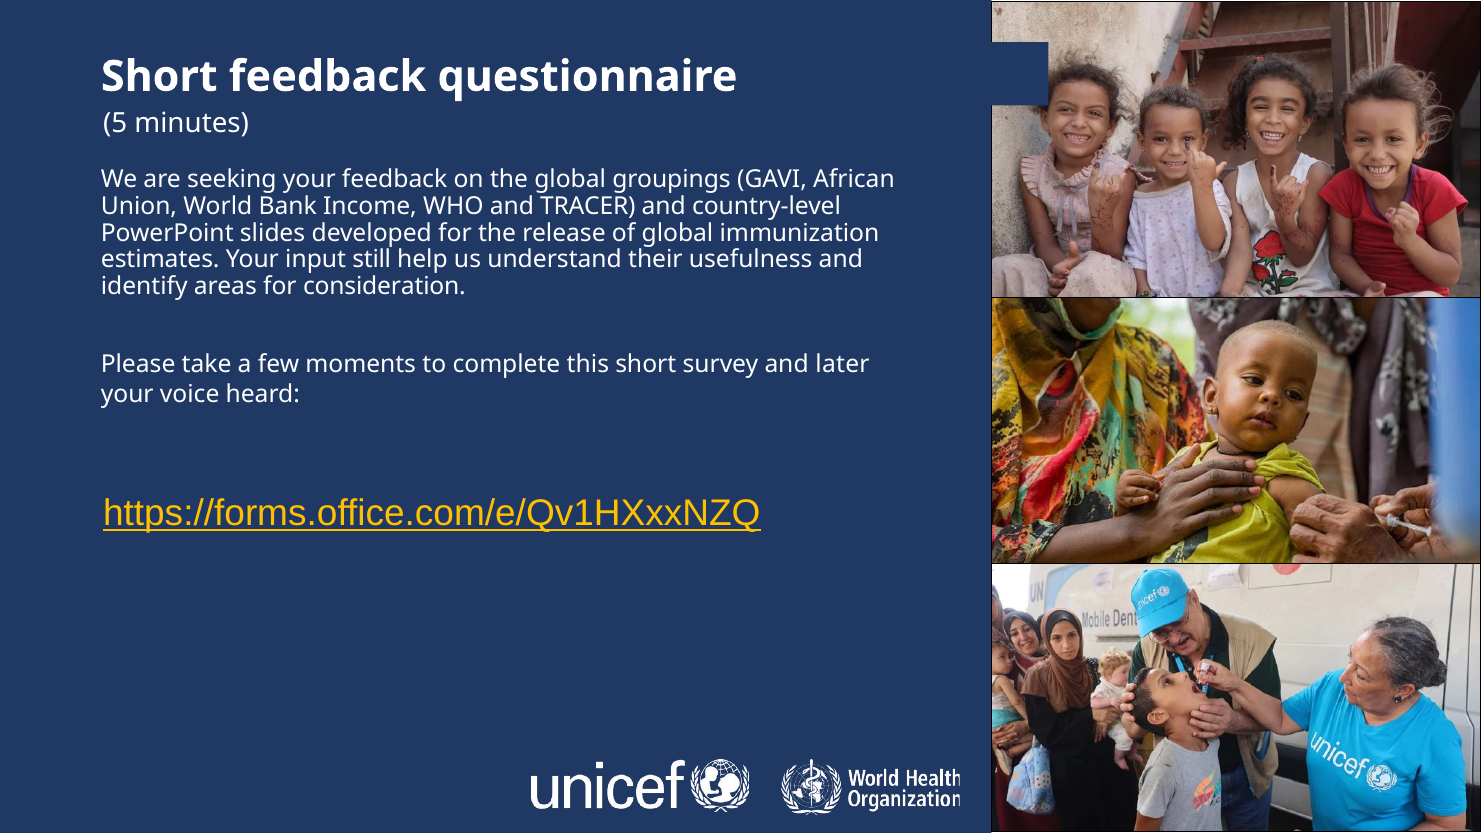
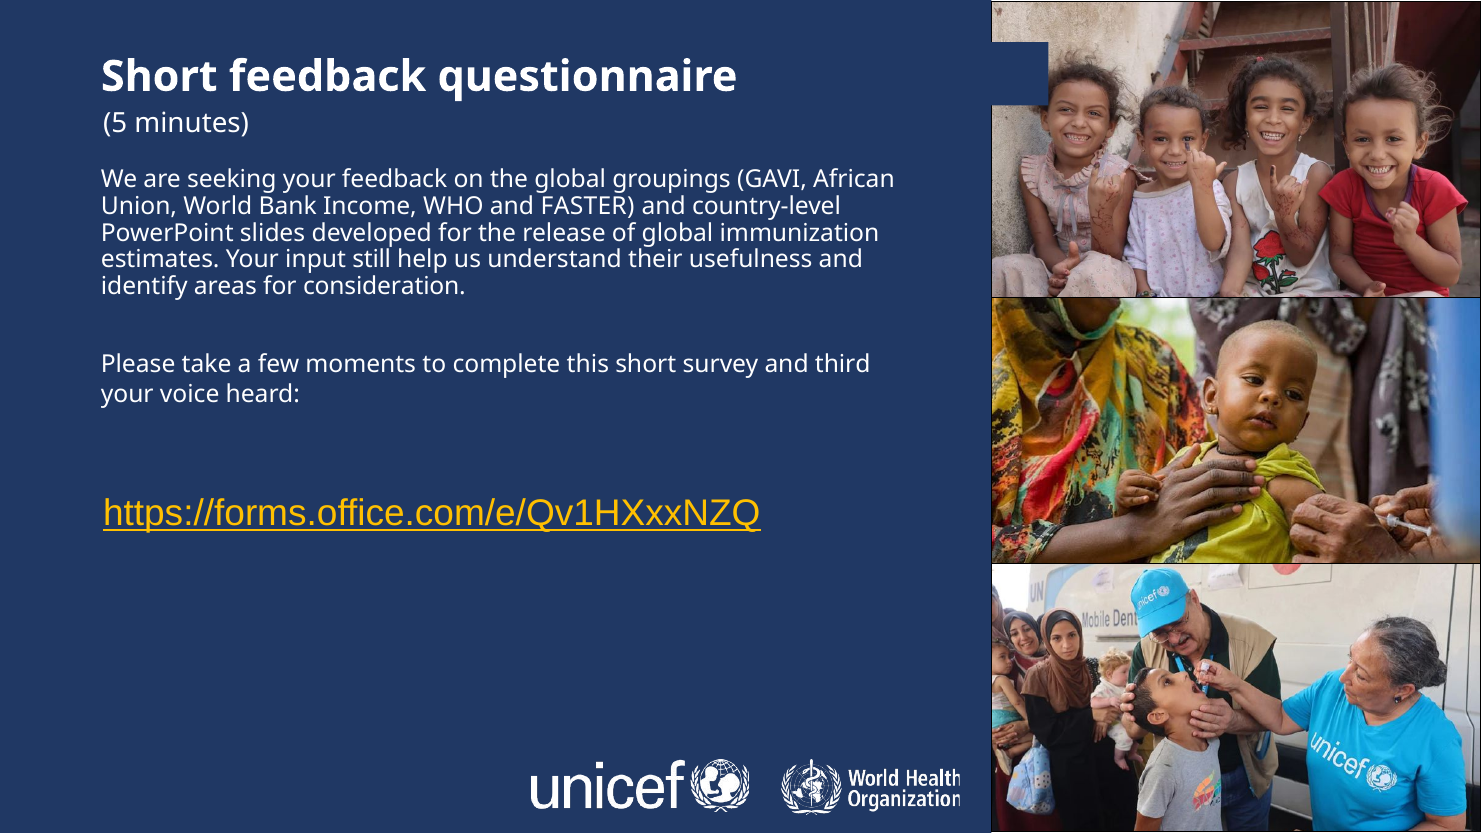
TRACER: TRACER -> FASTER
later: later -> third
